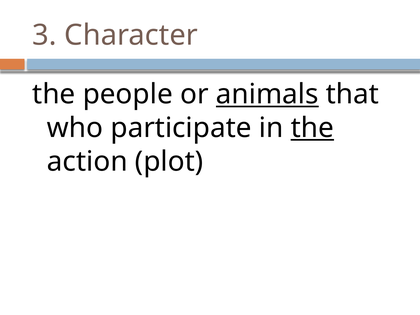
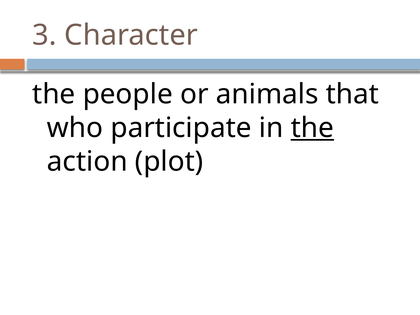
animals underline: present -> none
